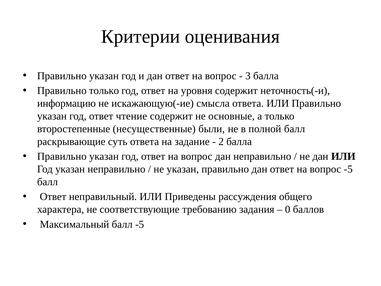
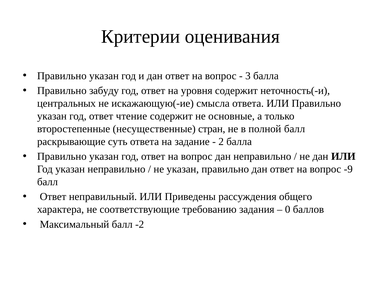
Правильно только: только -> забуду
информацию: информацию -> центральных
были: были -> стран
вопрос -5: -5 -> -9
балл -5: -5 -> -2
